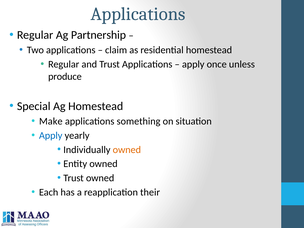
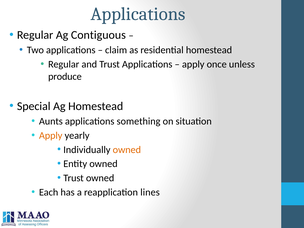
Partnership: Partnership -> Contiguous
Make: Make -> Aunts
Apply at (51, 135) colour: blue -> orange
their: their -> lines
